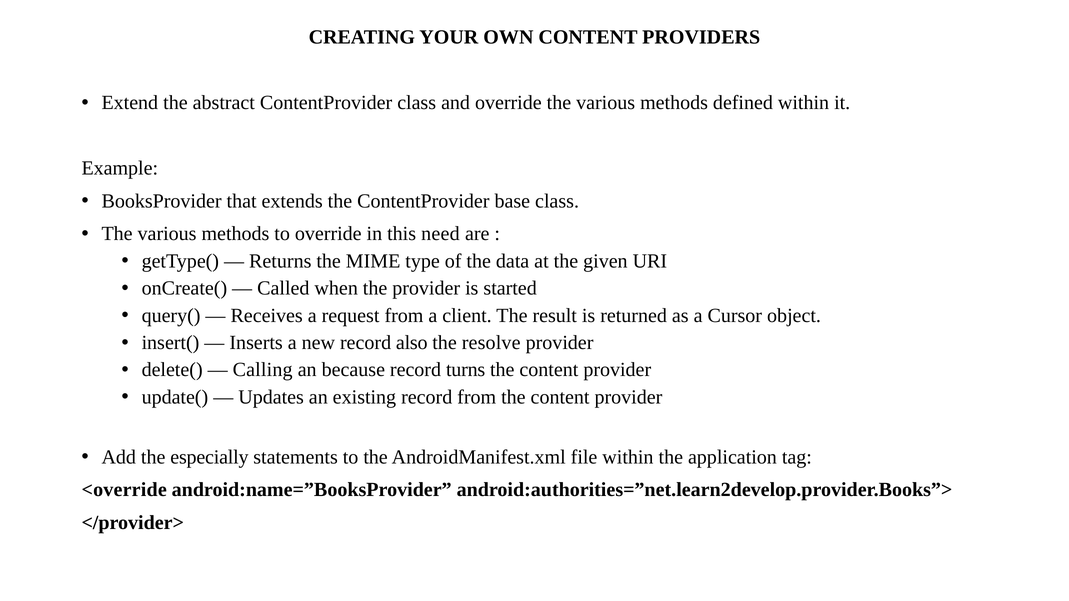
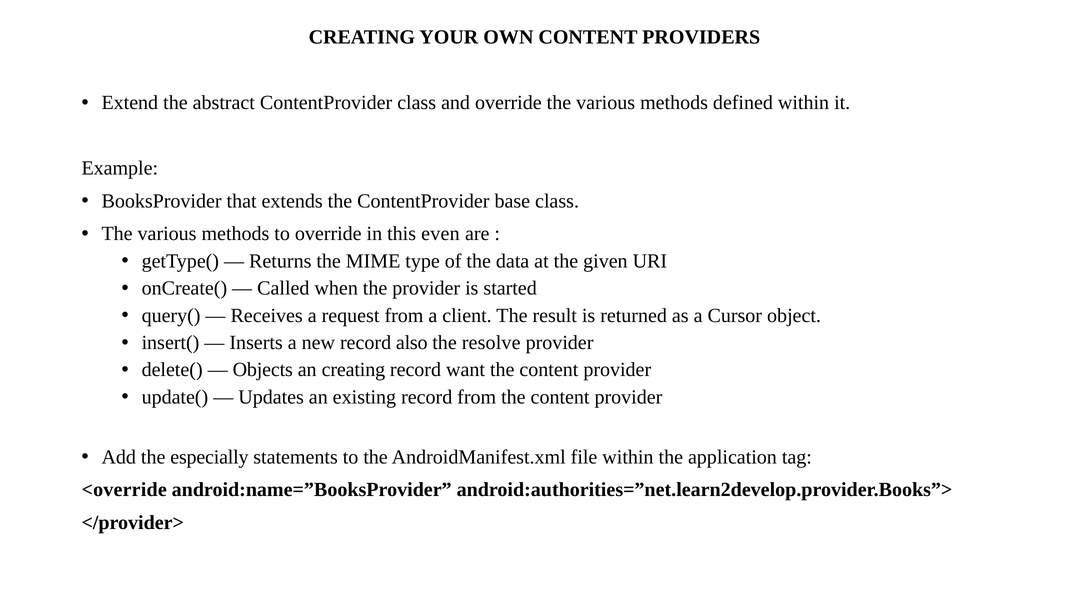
need: need -> even
Calling: Calling -> Objects
an because: because -> creating
turns: turns -> want
